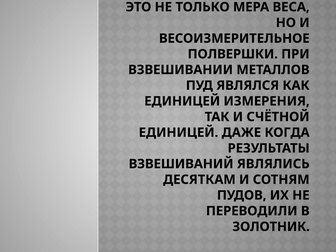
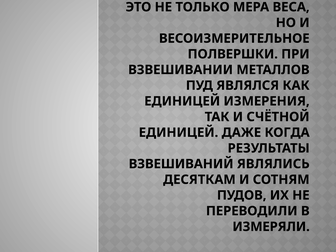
ЗОЛОТНИК: ЗОЛОТНИК -> ИЗМЕРЯЛИ
